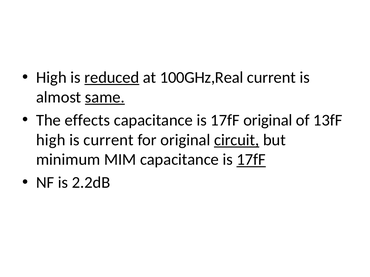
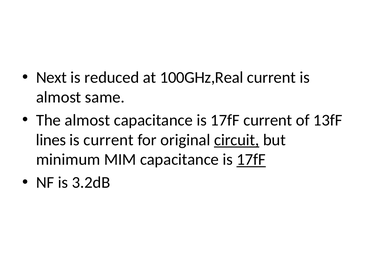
High at (51, 78): High -> Next
reduced underline: present -> none
same underline: present -> none
The effects: effects -> almost
17fF original: original -> current
high at (51, 140): high -> lines
2.2dB: 2.2dB -> 3.2dB
